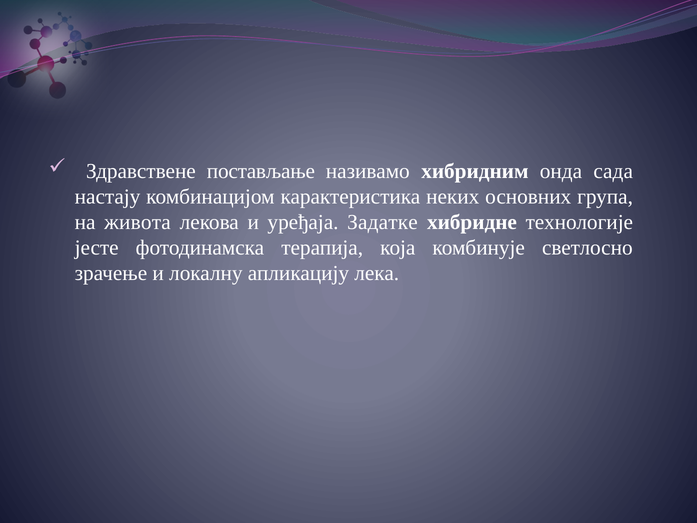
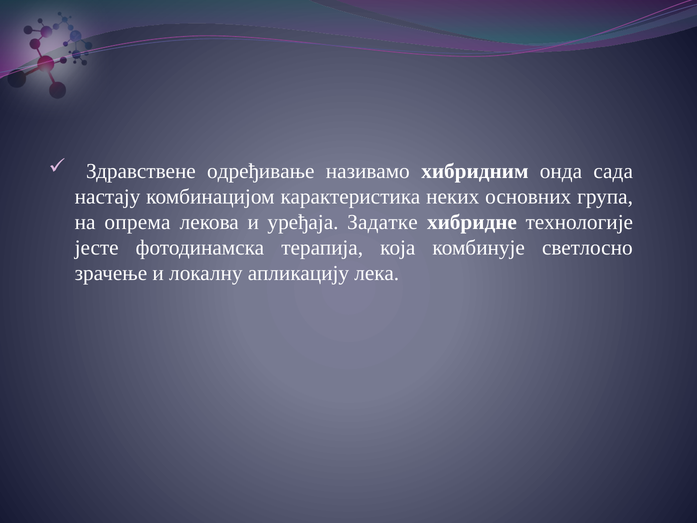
постављање: постављање -> одређивање
живота: живота -> опрема
